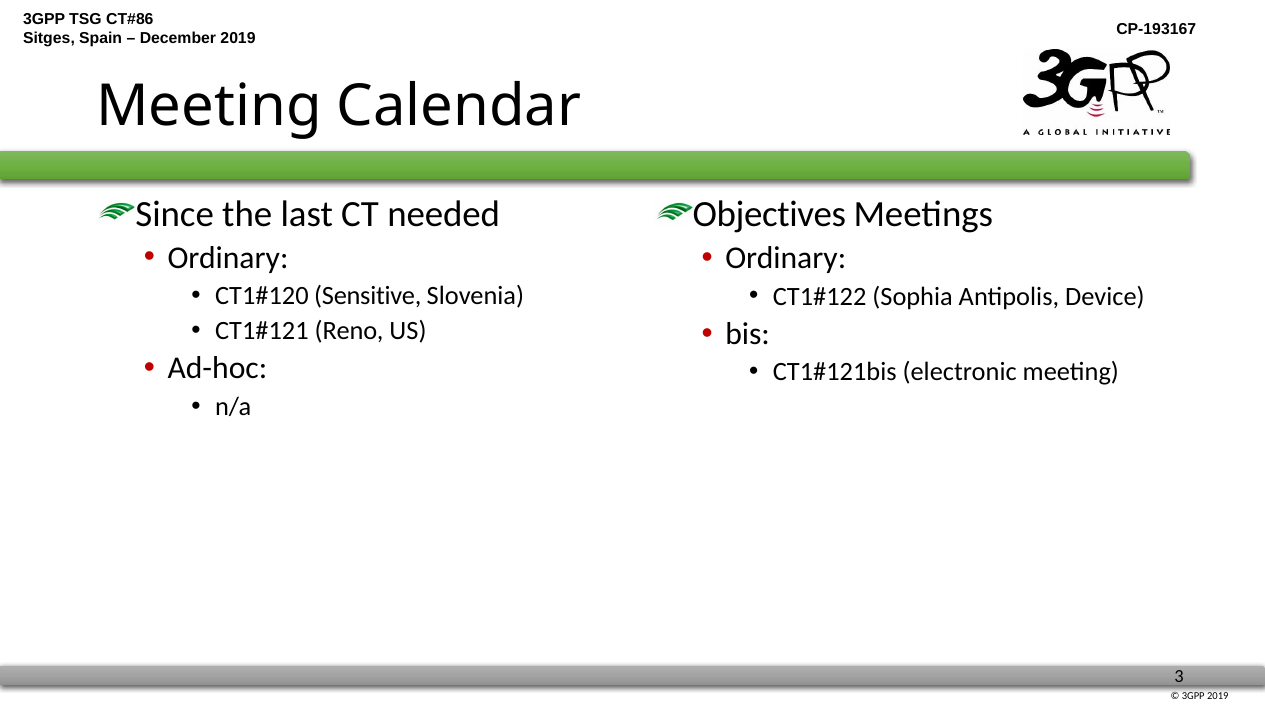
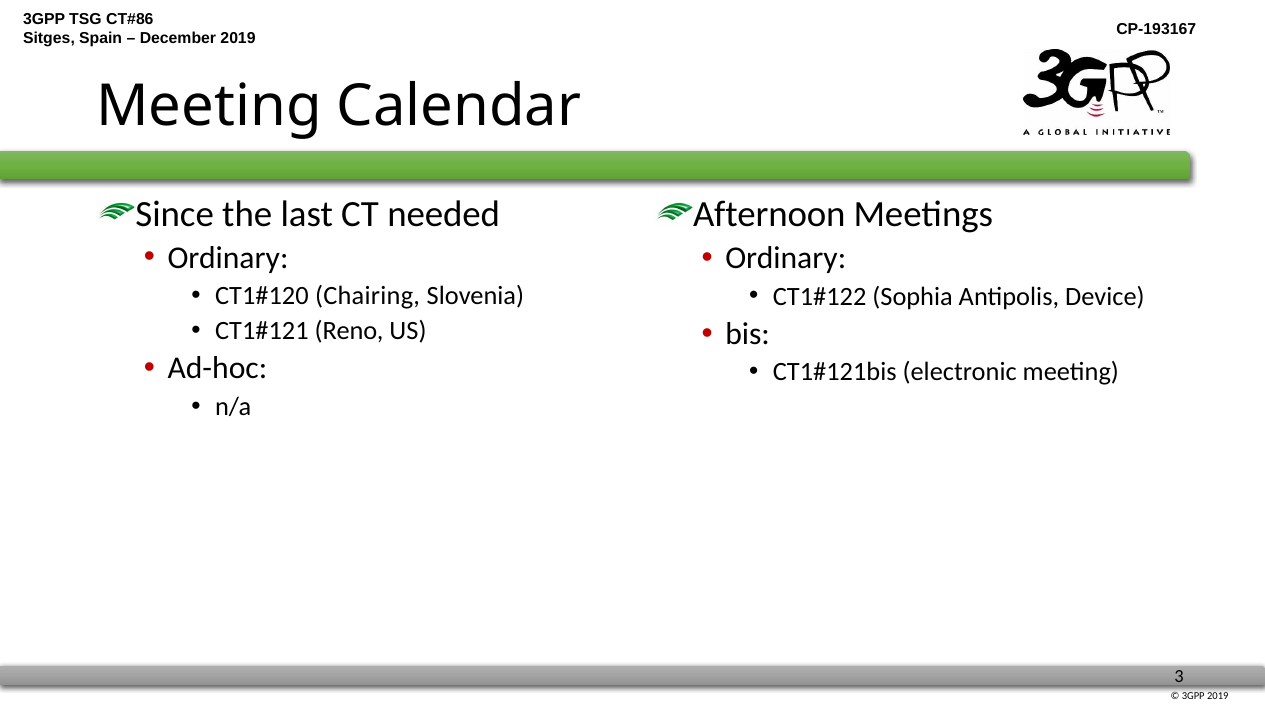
Objectives: Objectives -> Afternoon
Sensitive: Sensitive -> Chairing
